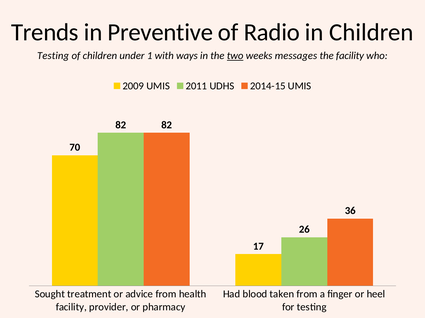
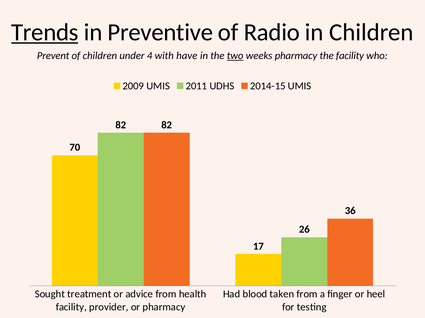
Trends underline: none -> present
Testing at (53, 56): Testing -> Prevent
1: 1 -> 4
ways: ways -> have
weeks messages: messages -> pharmacy
